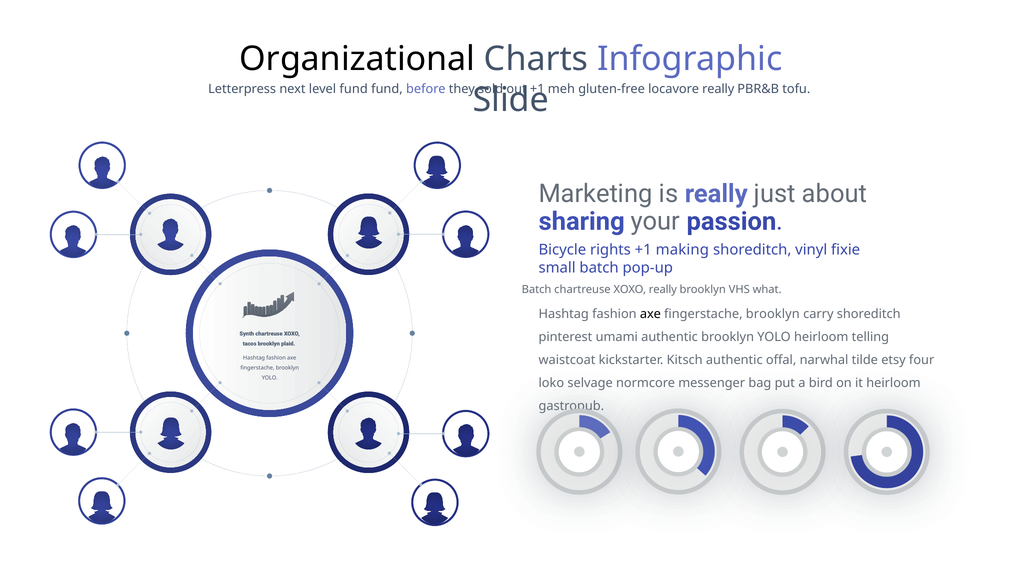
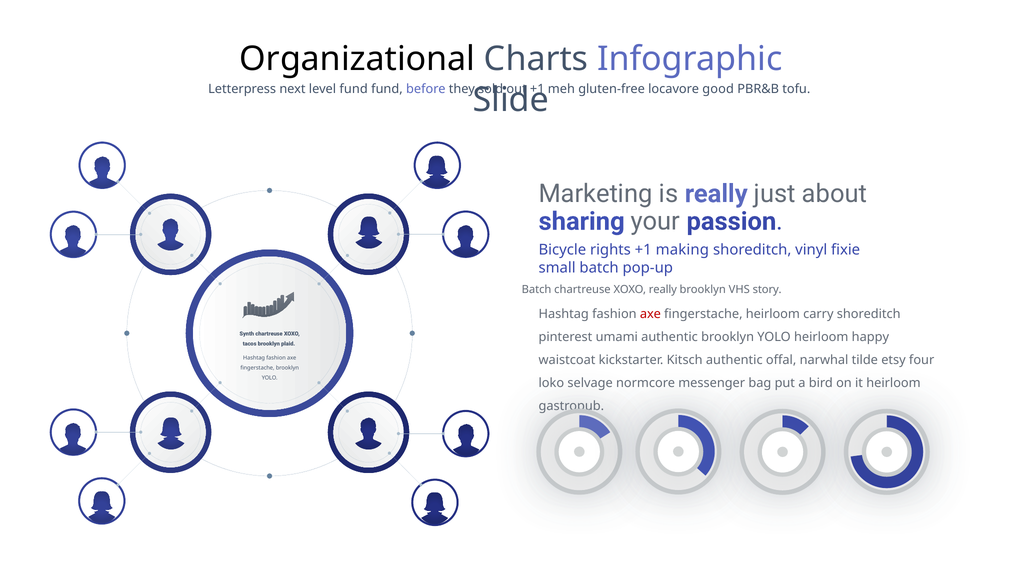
locavore really: really -> good
what: what -> story
axe at (650, 314) colour: black -> red
brooklyn at (773, 314): brooklyn -> heirloom
telling: telling -> happy
